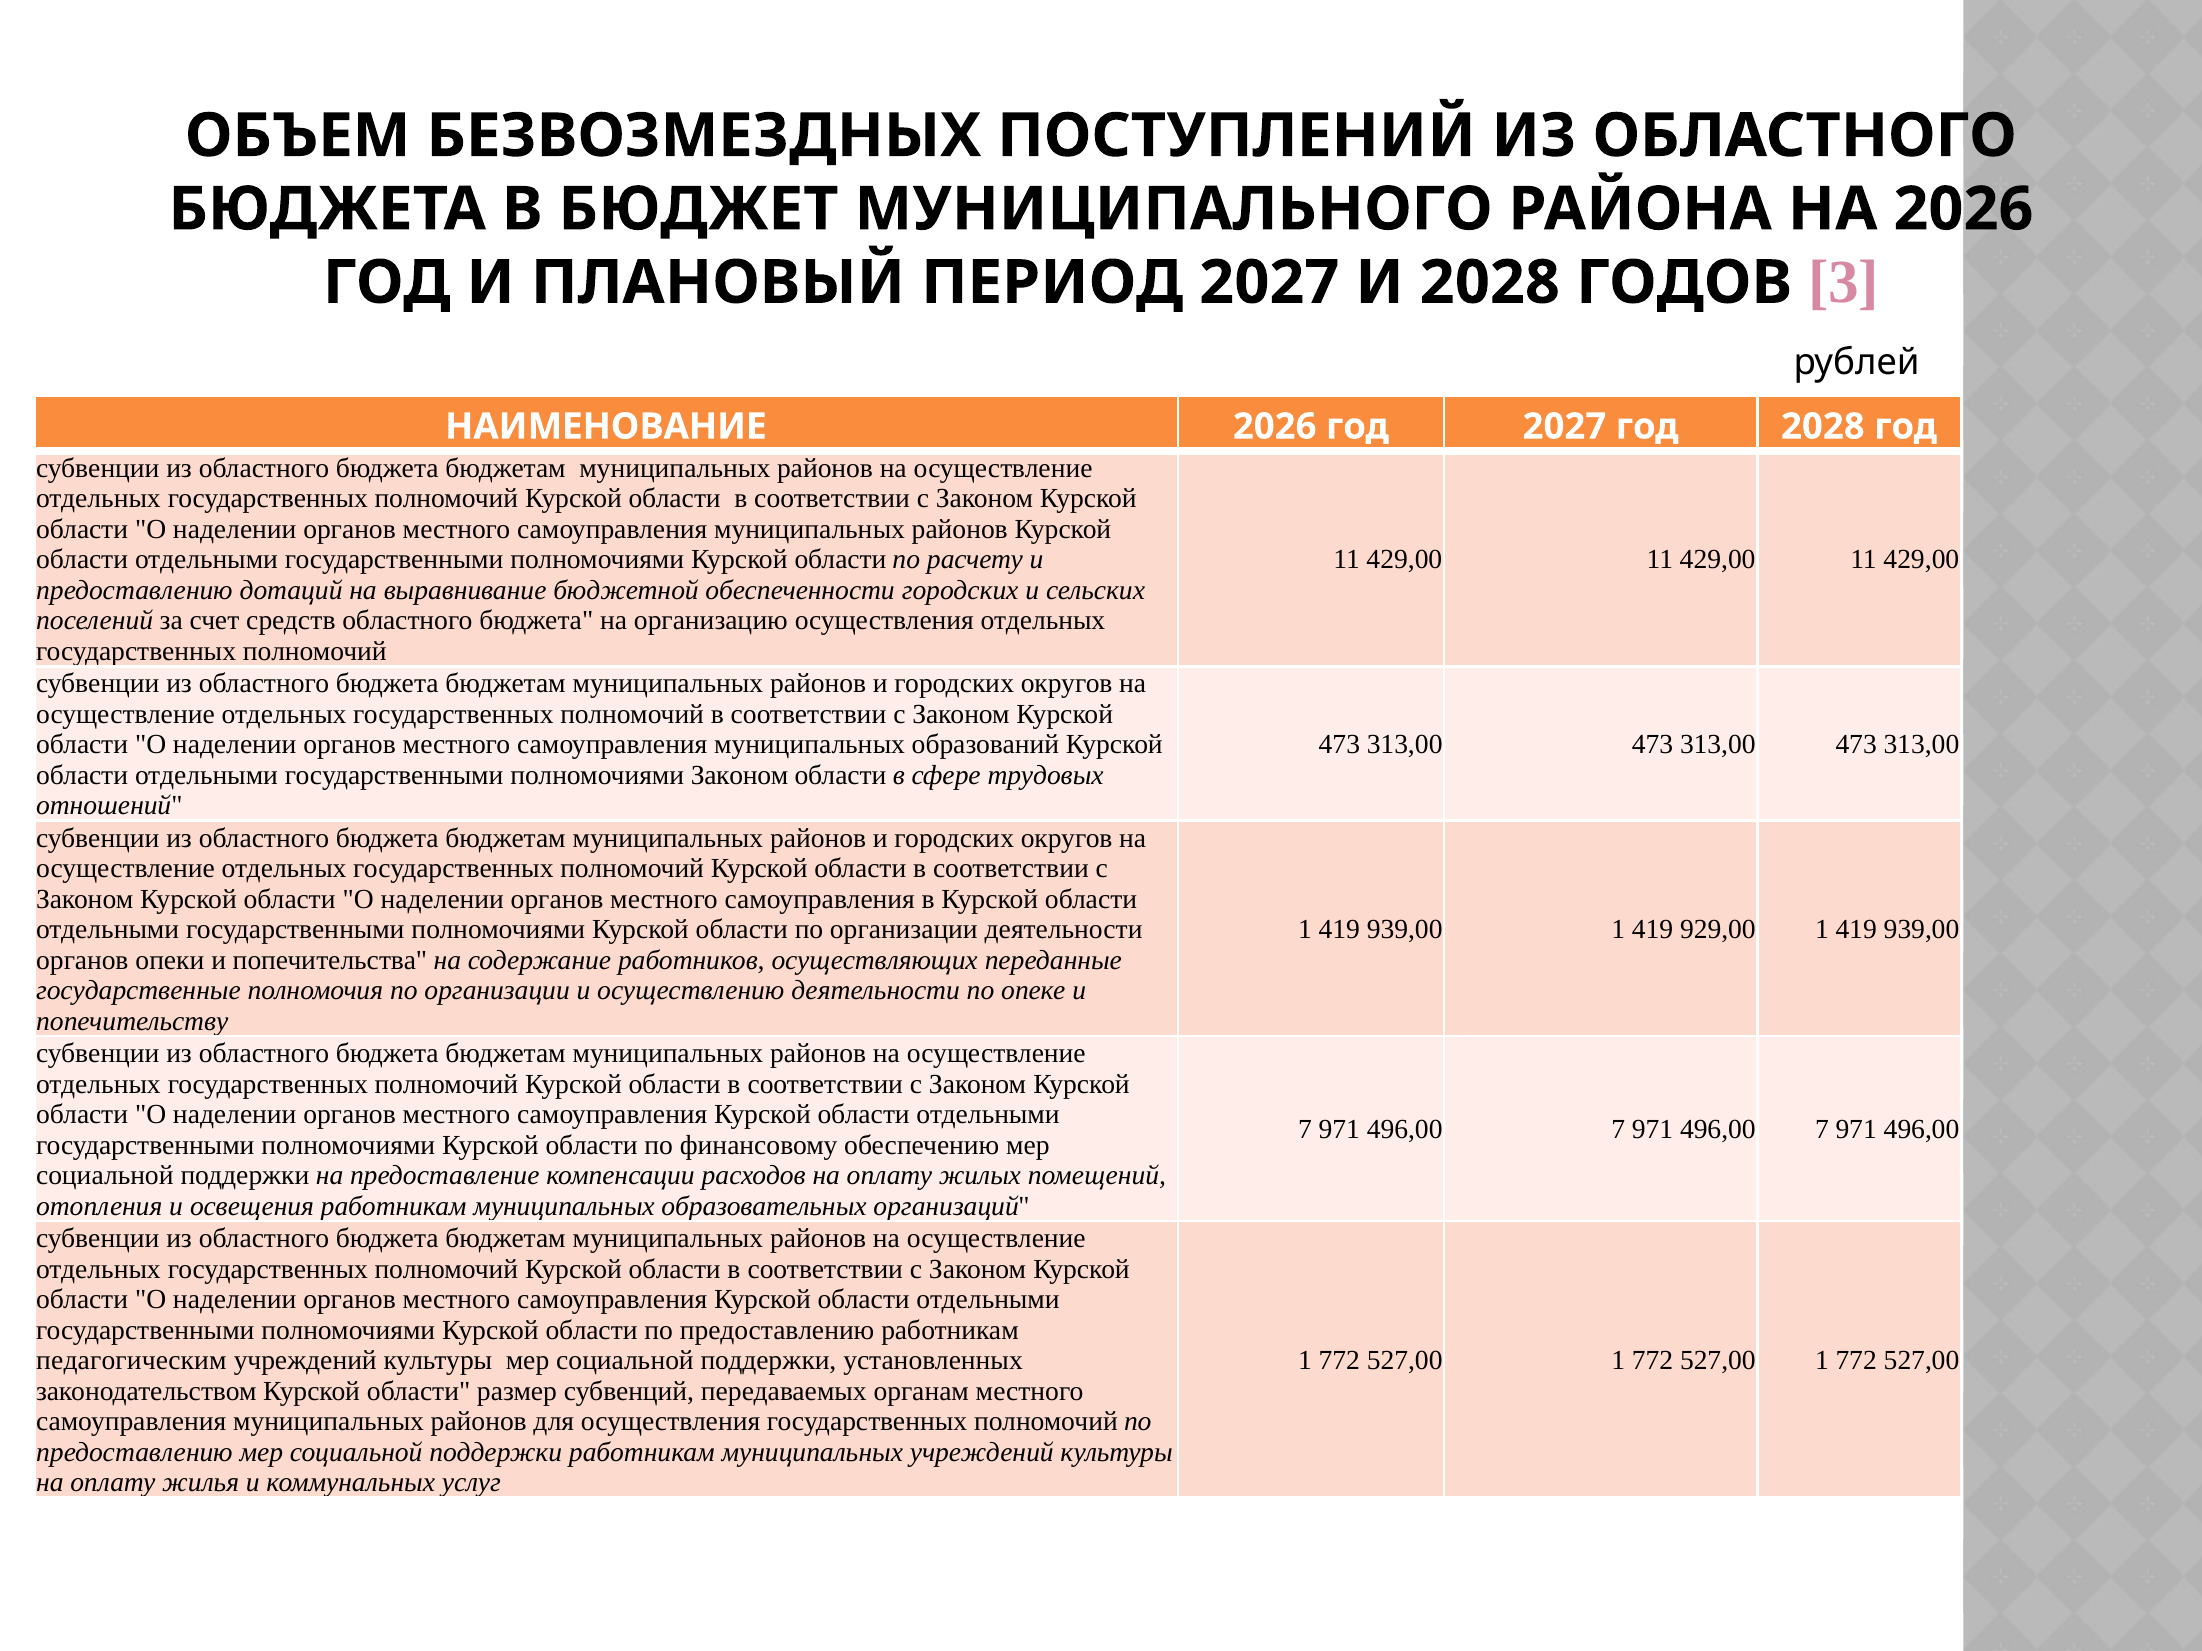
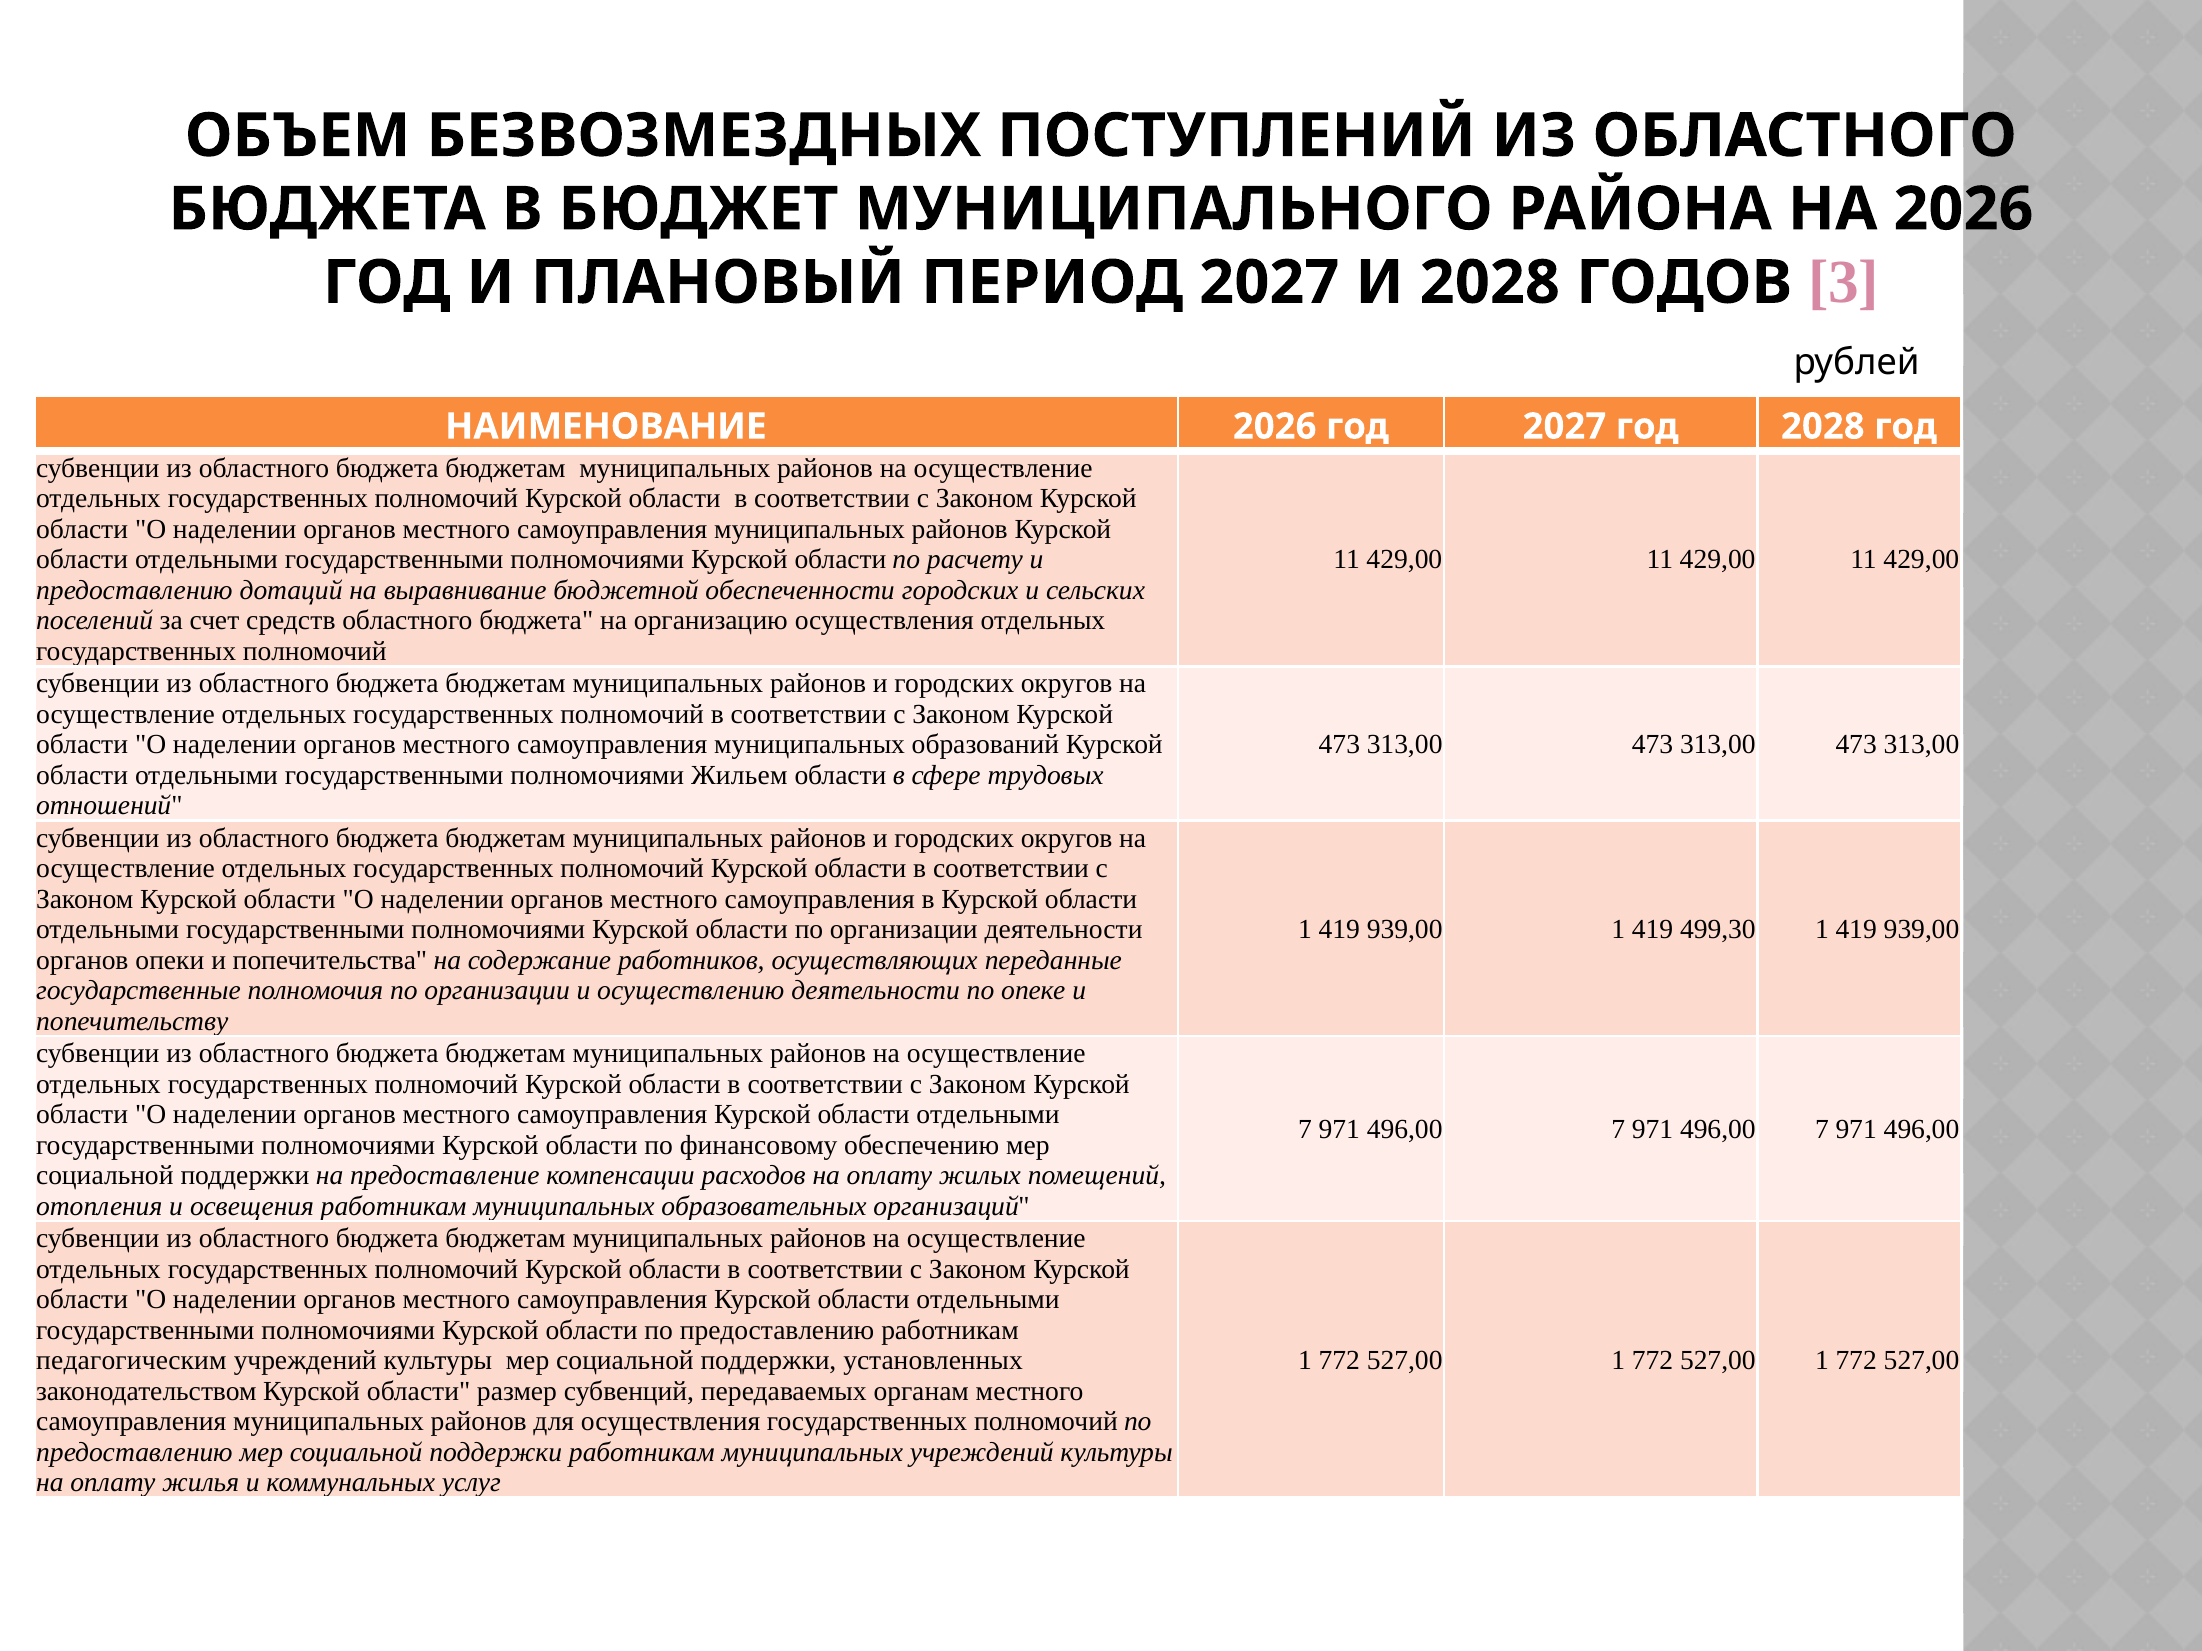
полномочиями Законом: Законом -> Жильем
929,00: 929,00 -> 499,30
